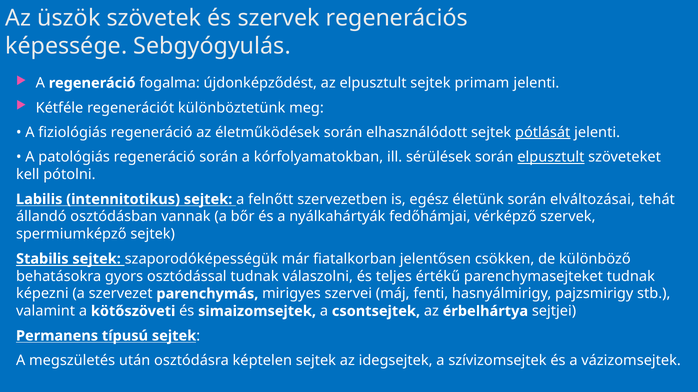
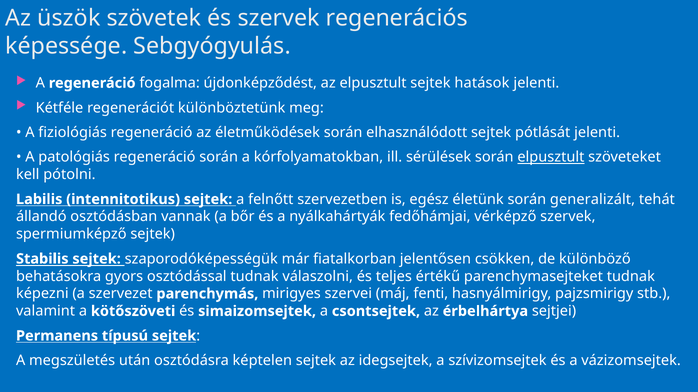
primam: primam -> hatások
pótlását underline: present -> none
elváltozásai: elváltozásai -> generalizált
